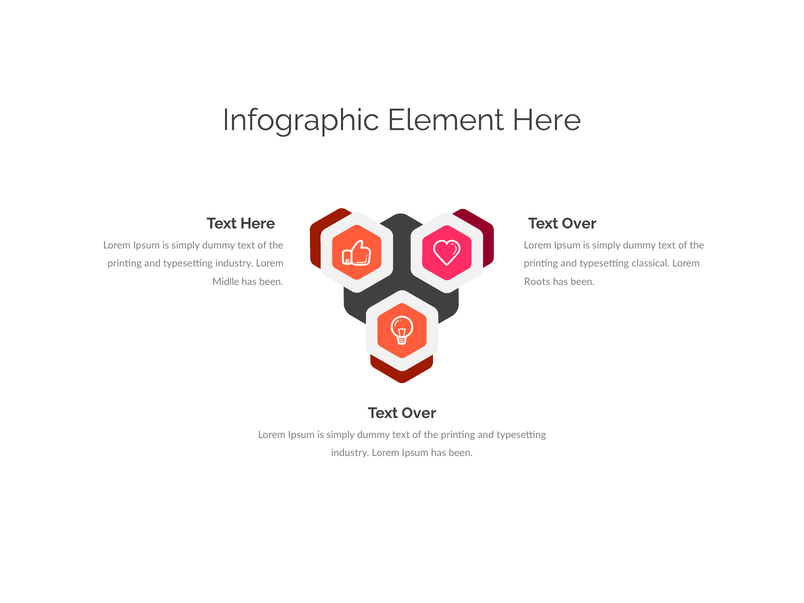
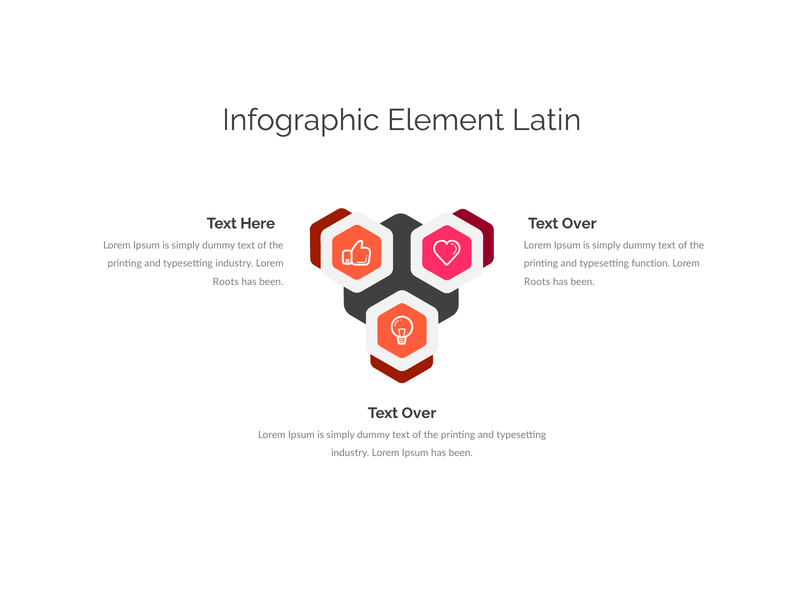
Element Here: Here -> Latin
classical: classical -> function
Midlle at (226, 282): Midlle -> Roots
